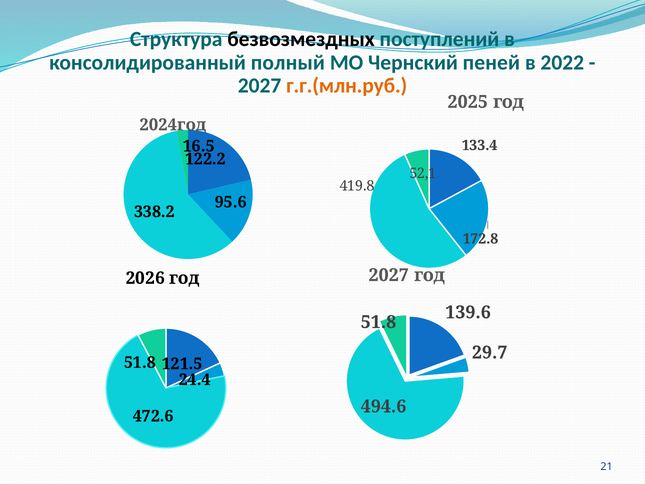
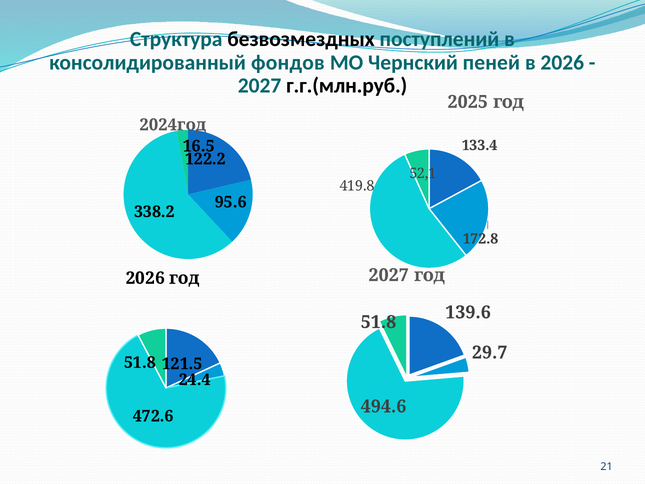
полный: полный -> фондов
в 2022: 2022 -> 2026
г.г.(млн.руб colour: orange -> black
